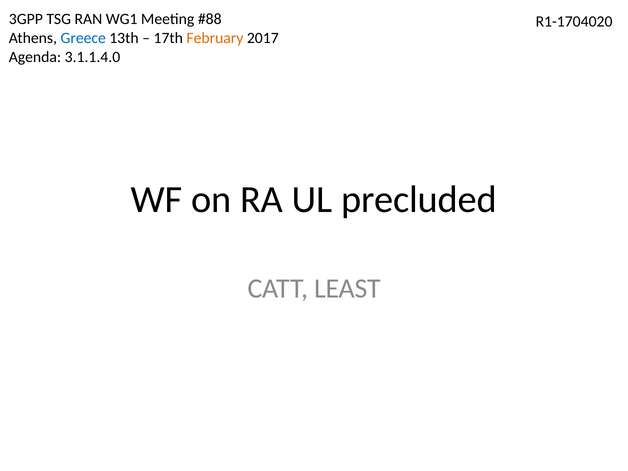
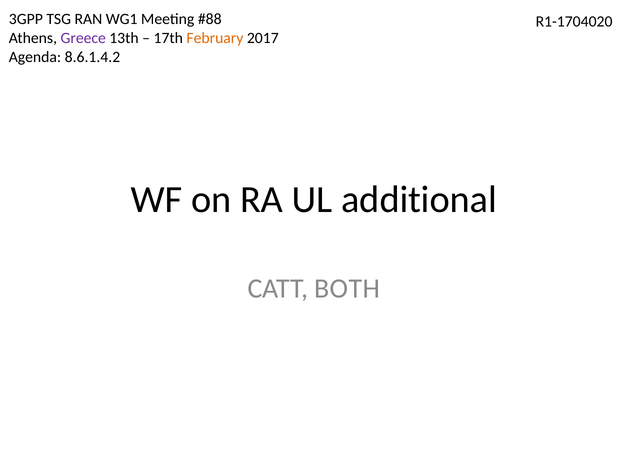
Greece colour: blue -> purple
3.1.1.4.0: 3.1.1.4.0 -> 8.6.1.4.2
precluded: precluded -> additional
LEAST: LEAST -> BOTH
